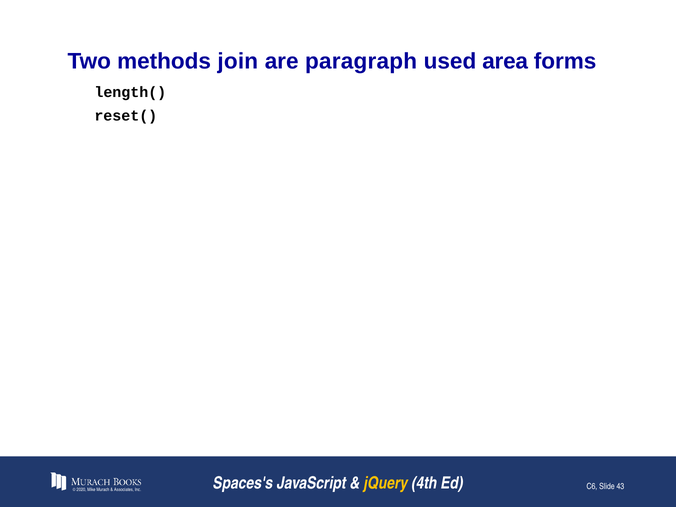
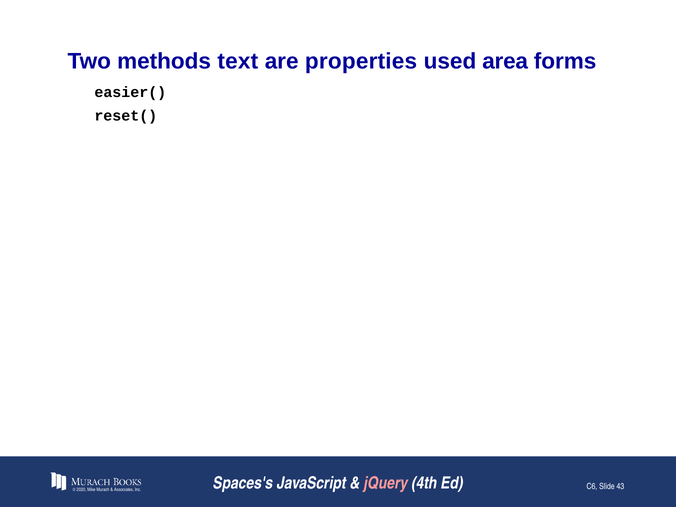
join: join -> text
paragraph: paragraph -> properties
length(: length( -> easier(
jQuery colour: yellow -> pink
